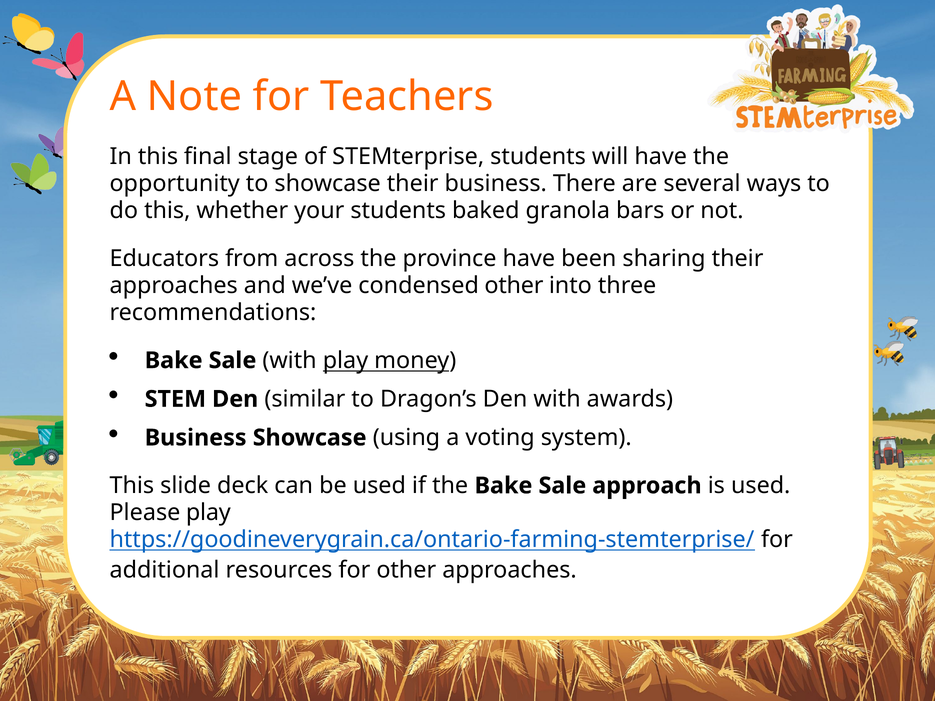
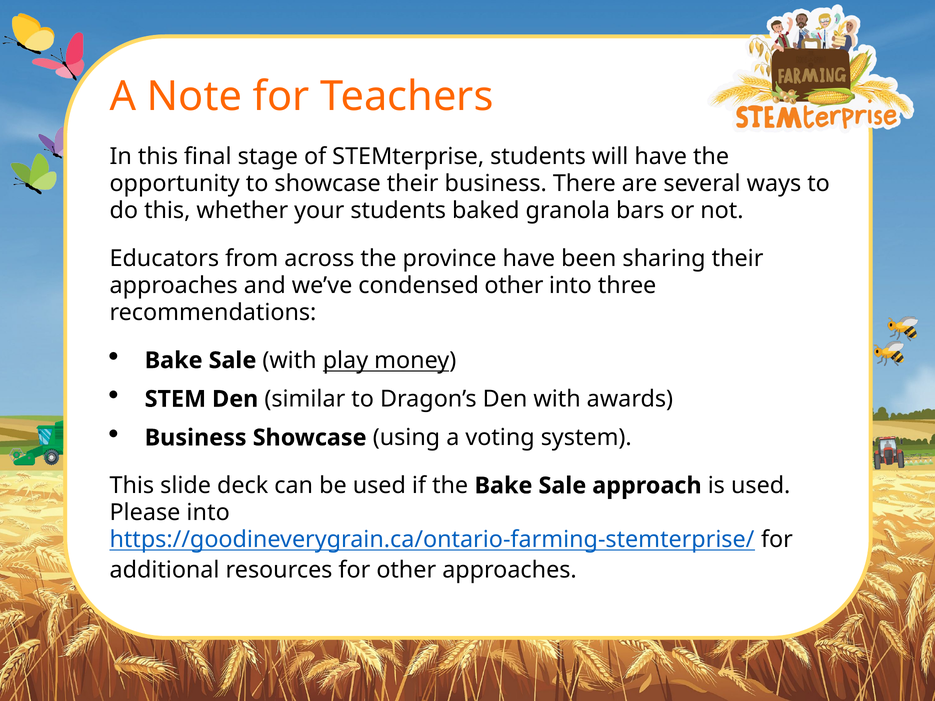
Please play: play -> into
